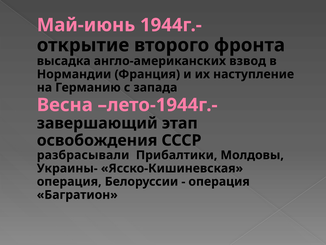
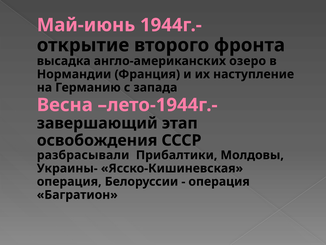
взвод: взвод -> озеро
